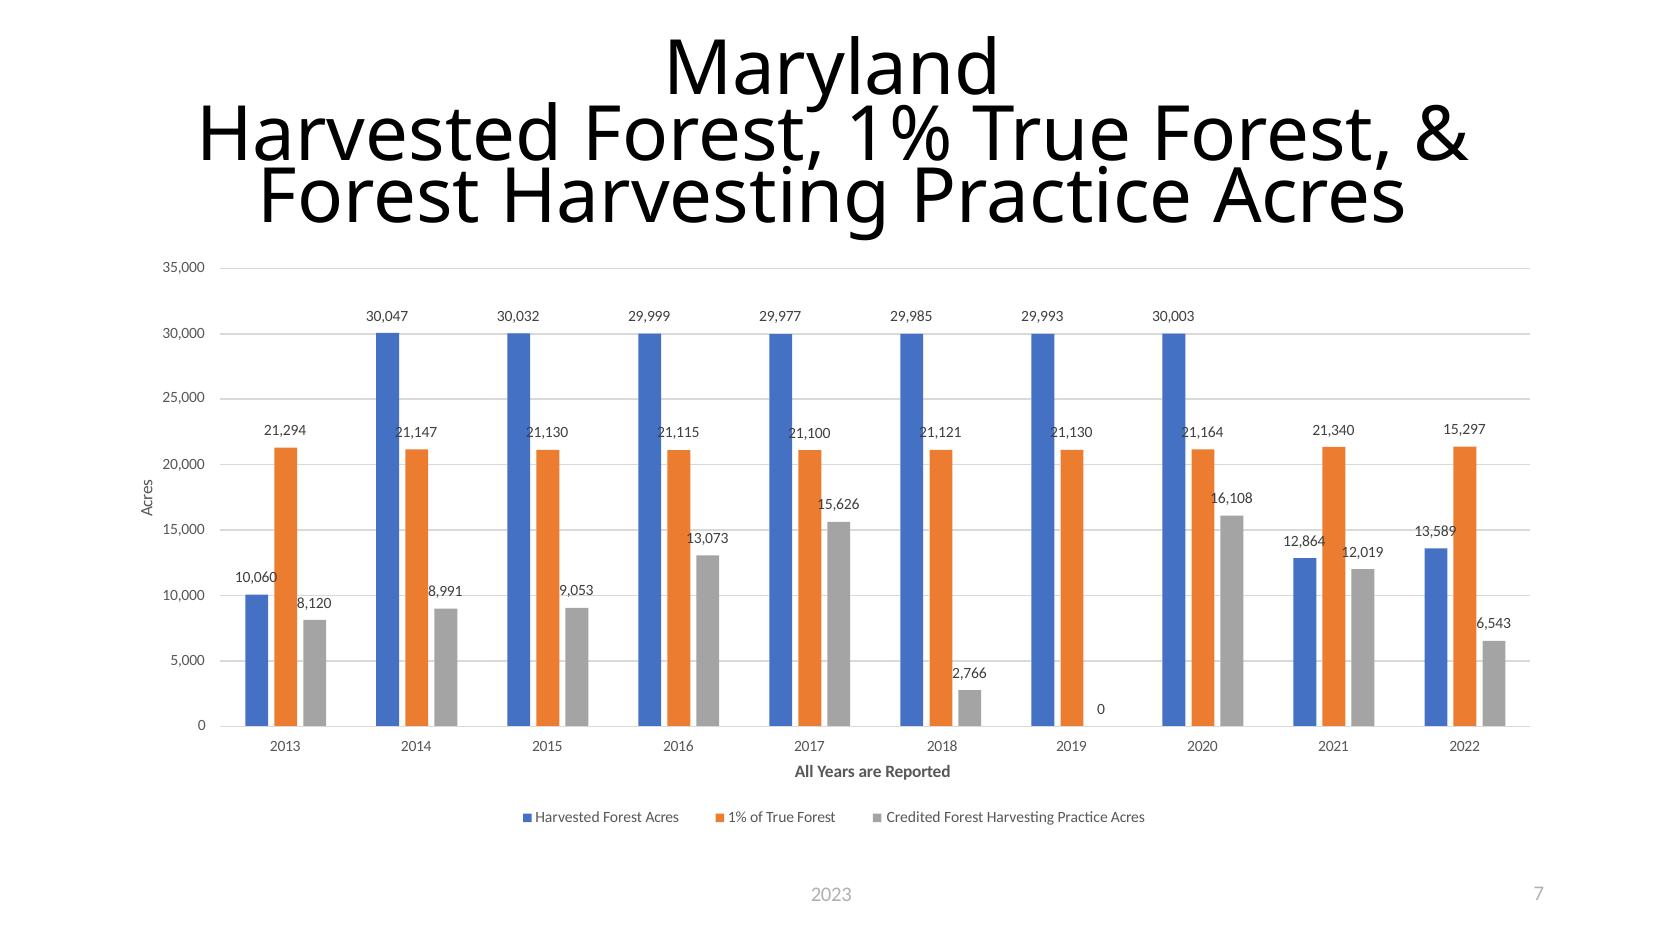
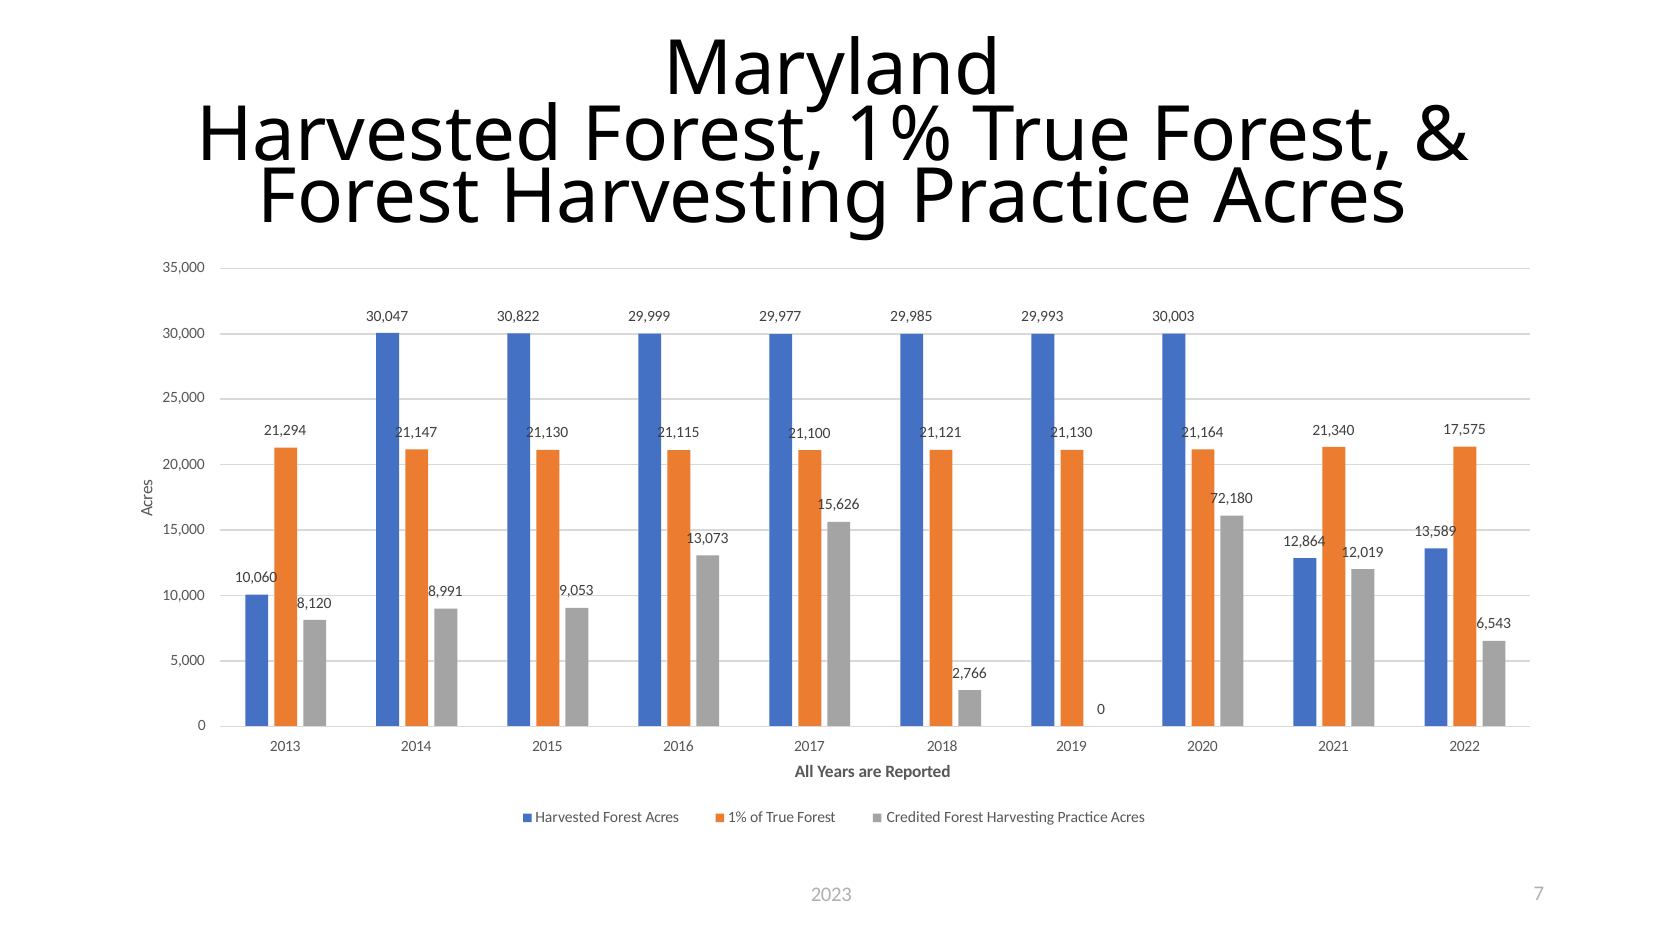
30,032: 30,032 -> 30,822
15,297: 15,297 -> 17,575
16,108: 16,108 -> 72,180
